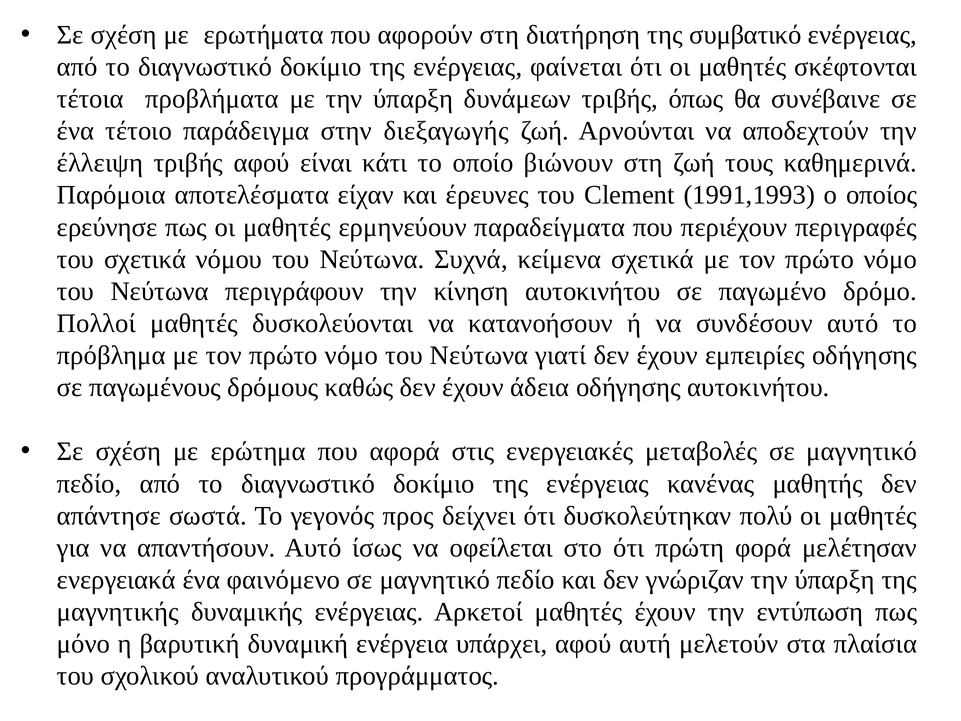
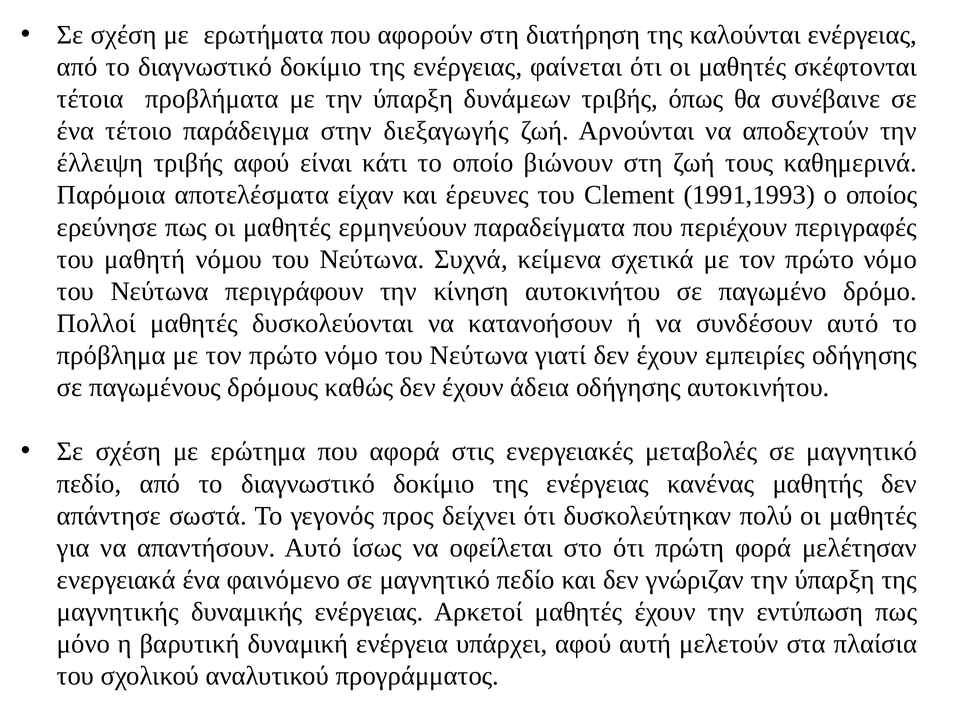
συμβατικό: συμβατικό -> καλούνται
του σχετικά: σχετικά -> μαθητή
